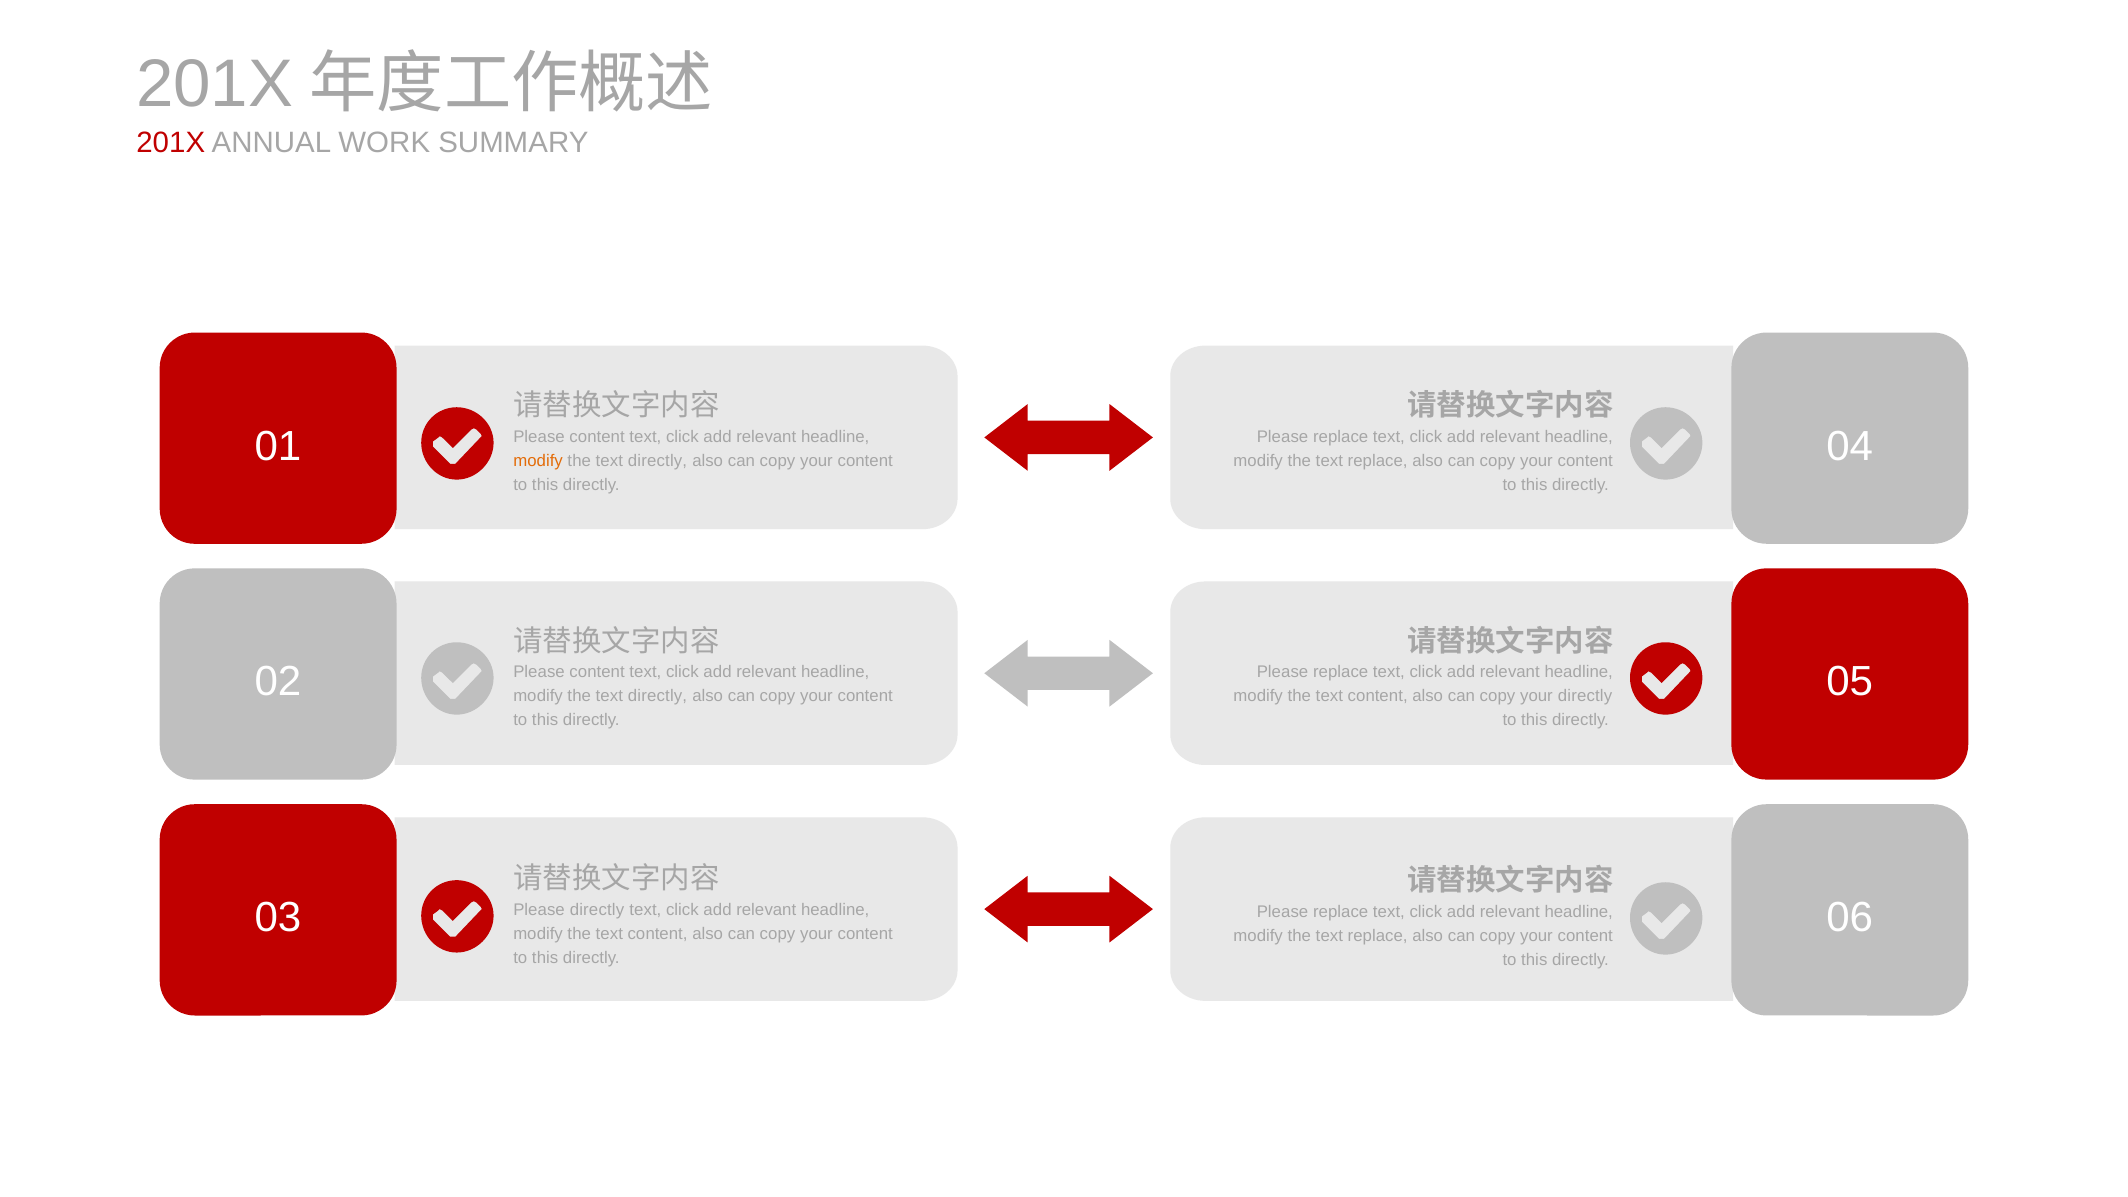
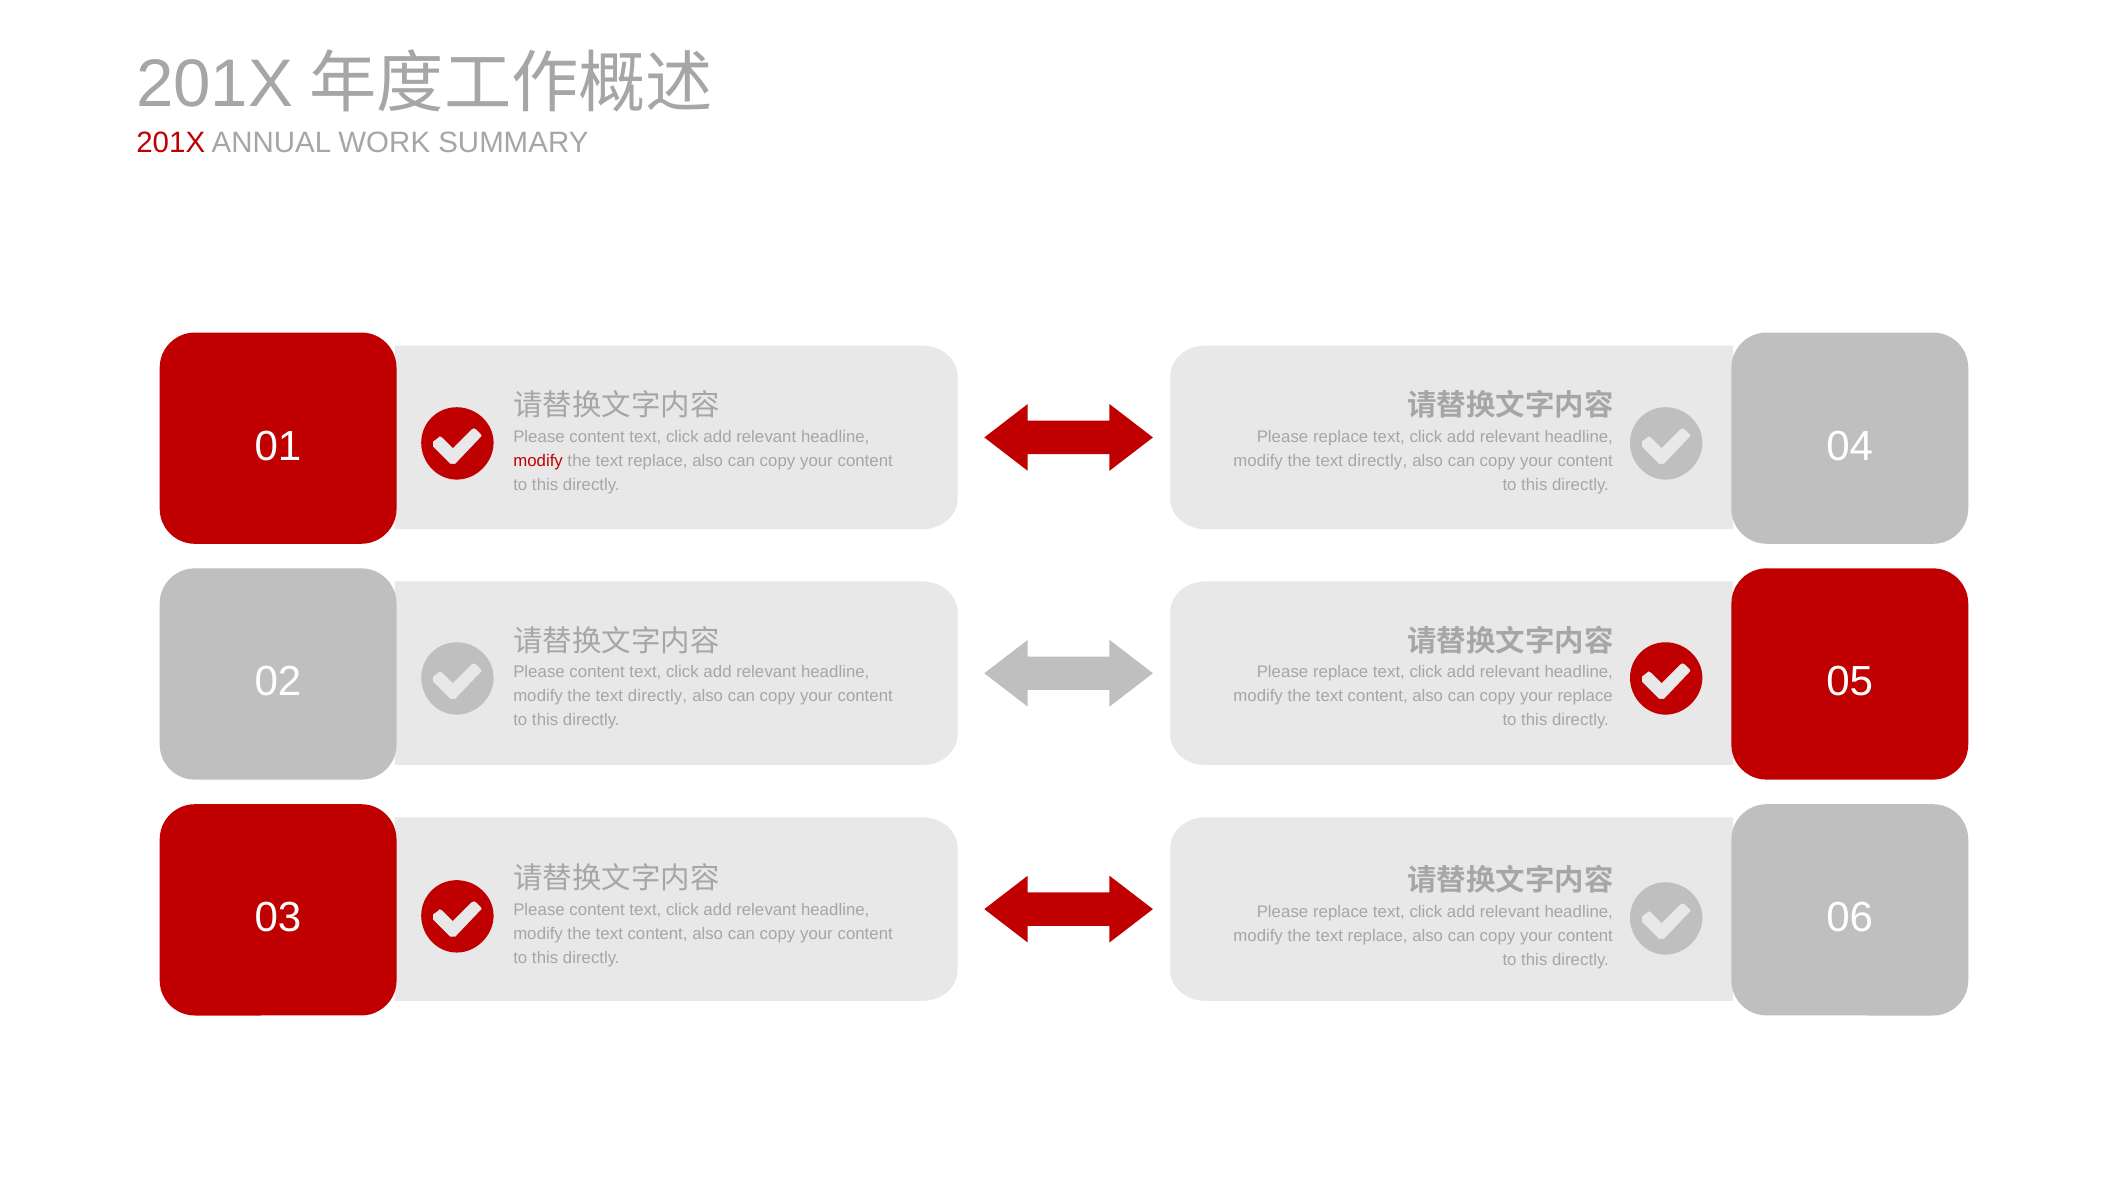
modify at (538, 461) colour: orange -> red
directly at (658, 461): directly -> replace
replace at (1378, 461): replace -> directly
your directly: directly -> replace
directly at (597, 910): directly -> content
